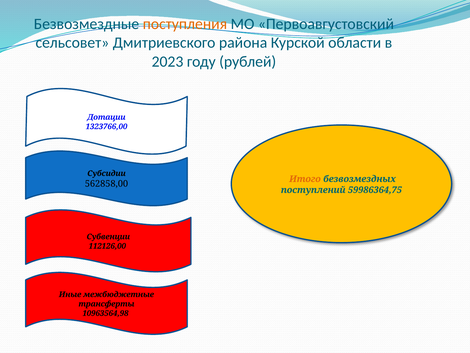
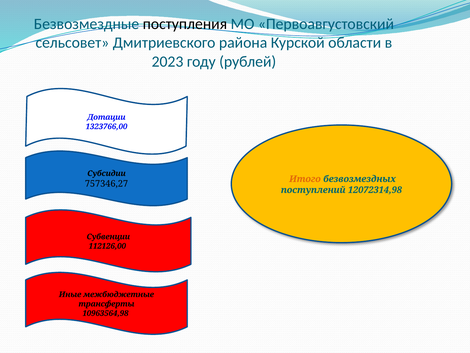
поступления colour: orange -> black
562858,00: 562858,00 -> 757346,27
59986364,75: 59986364,75 -> 12072314,98
